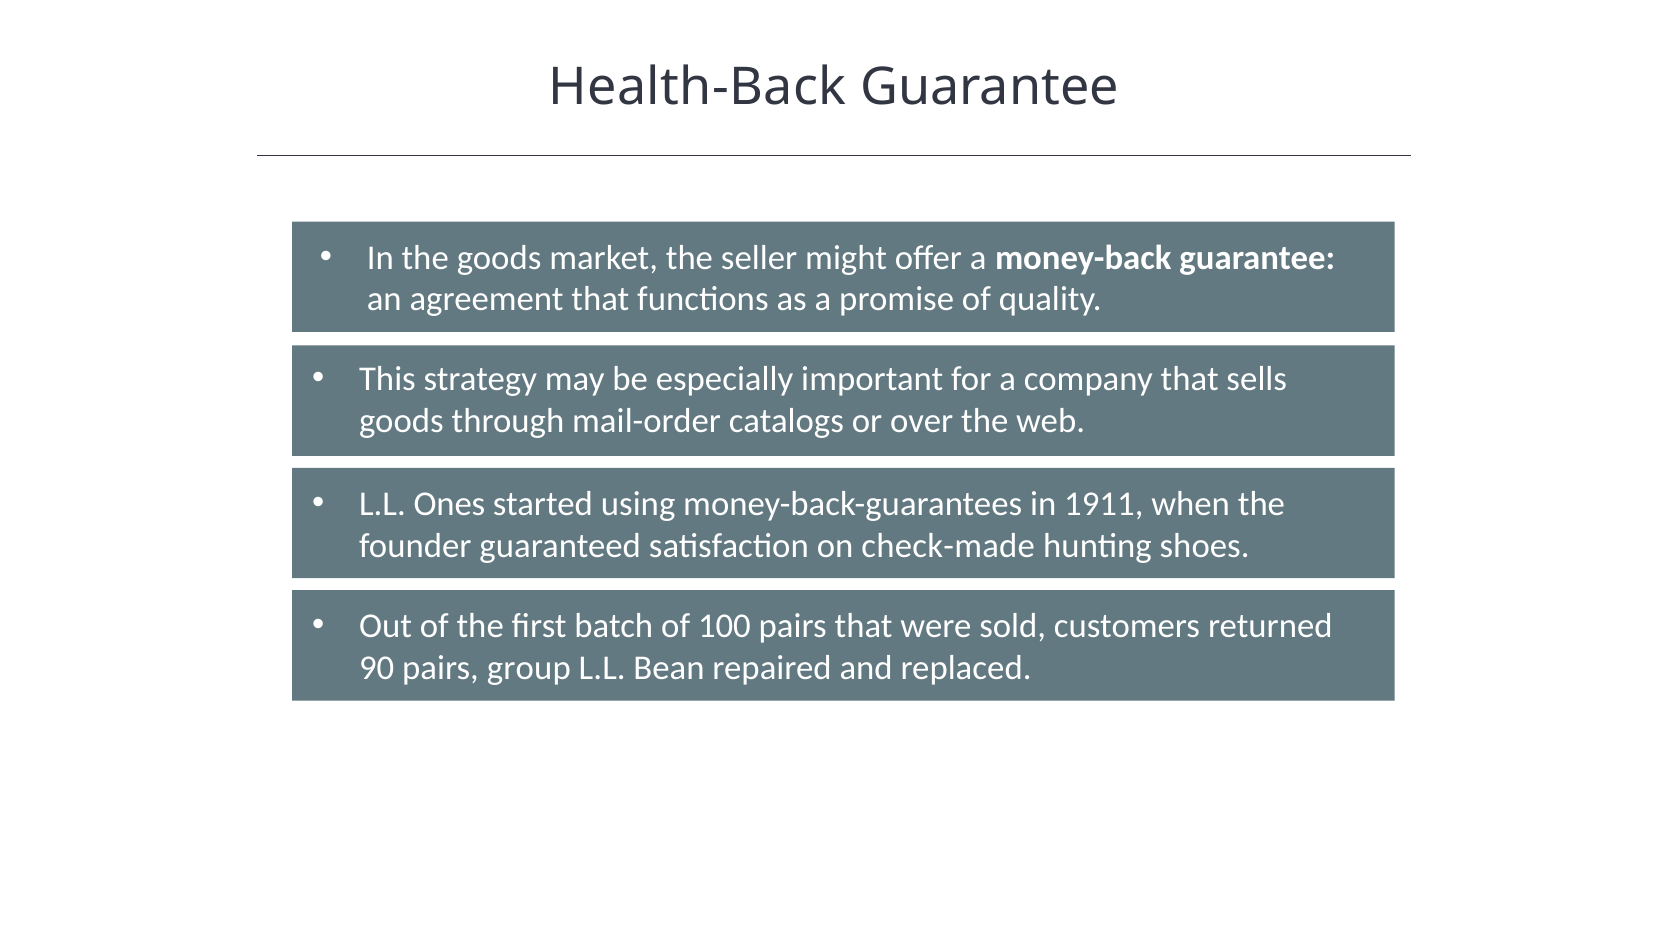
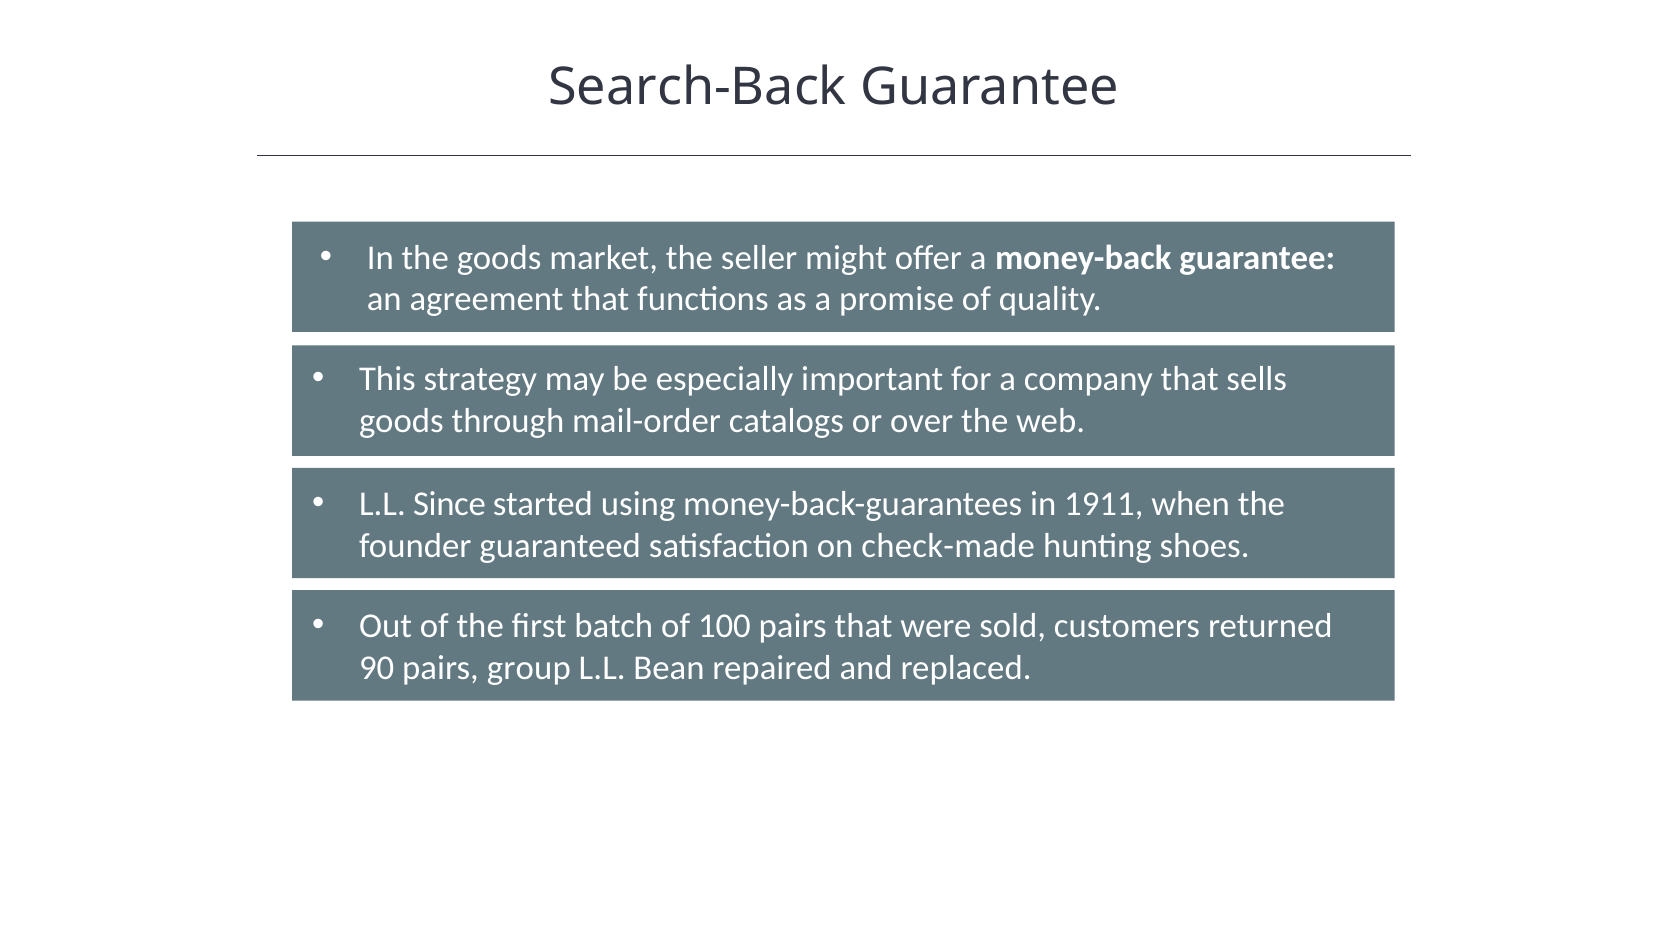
Health-Back: Health-Back -> Search-Back
Ones: Ones -> Since
